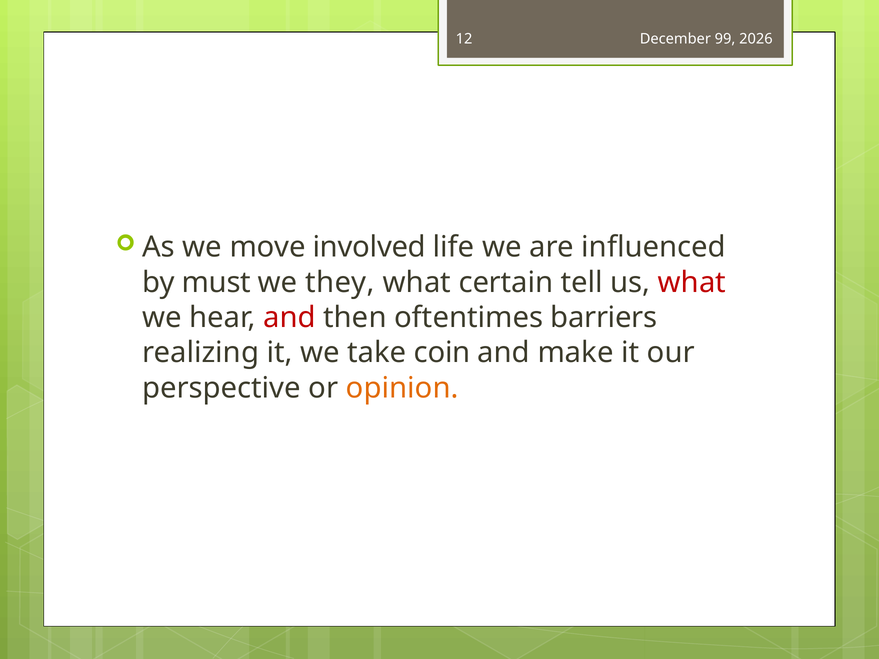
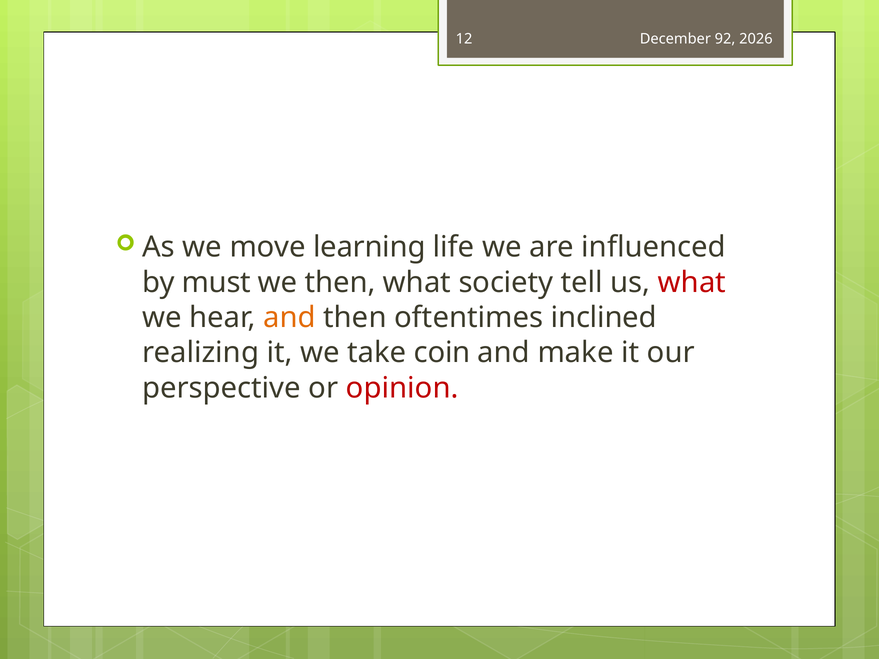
99: 99 -> 92
involved: involved -> learning
we they: they -> then
certain: certain -> society
and at (289, 318) colour: red -> orange
barriers: barriers -> inclined
opinion colour: orange -> red
